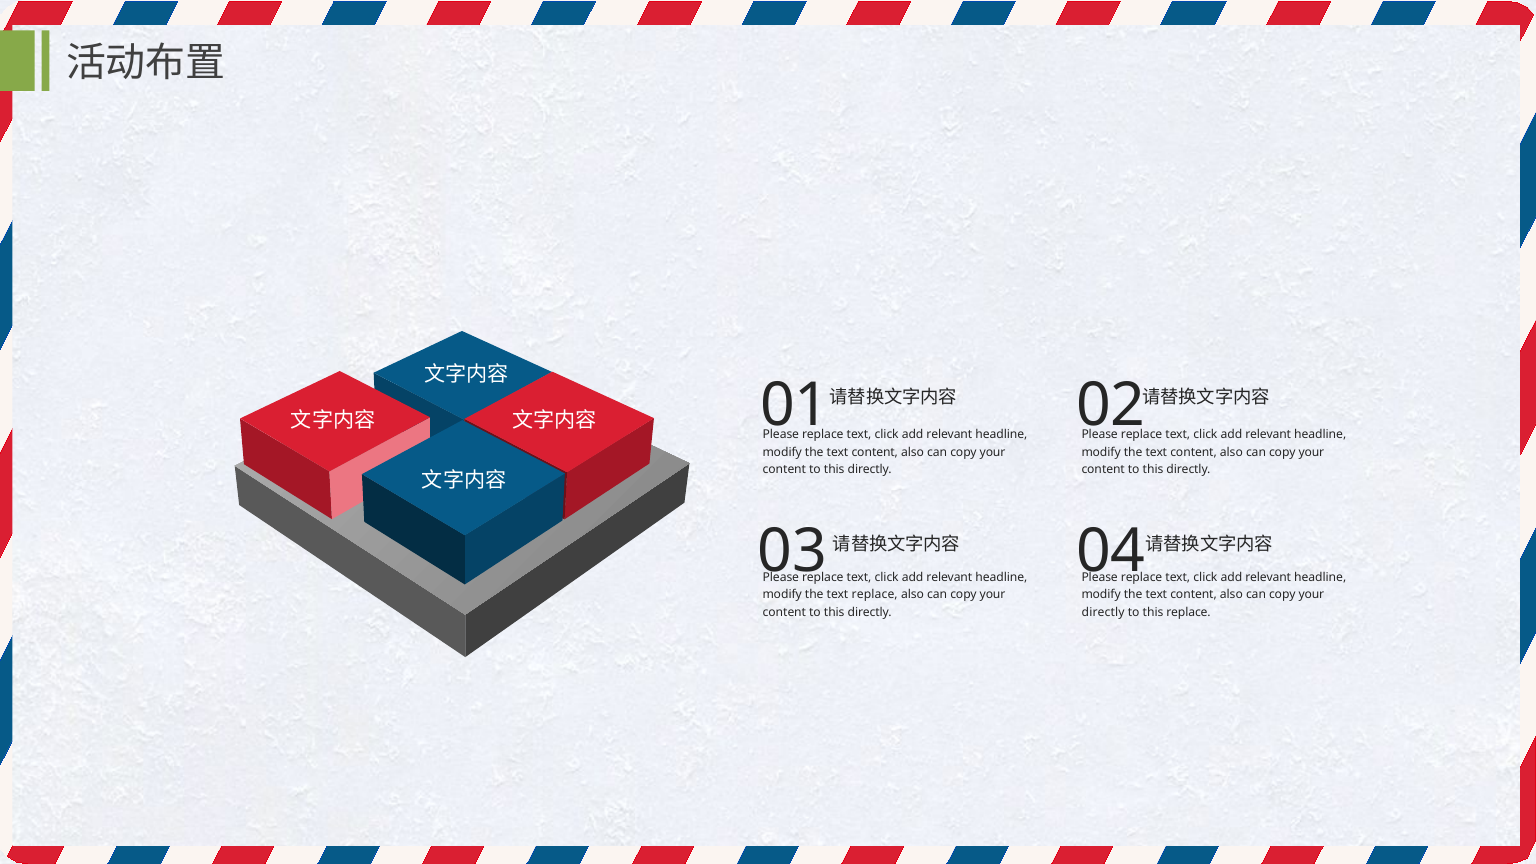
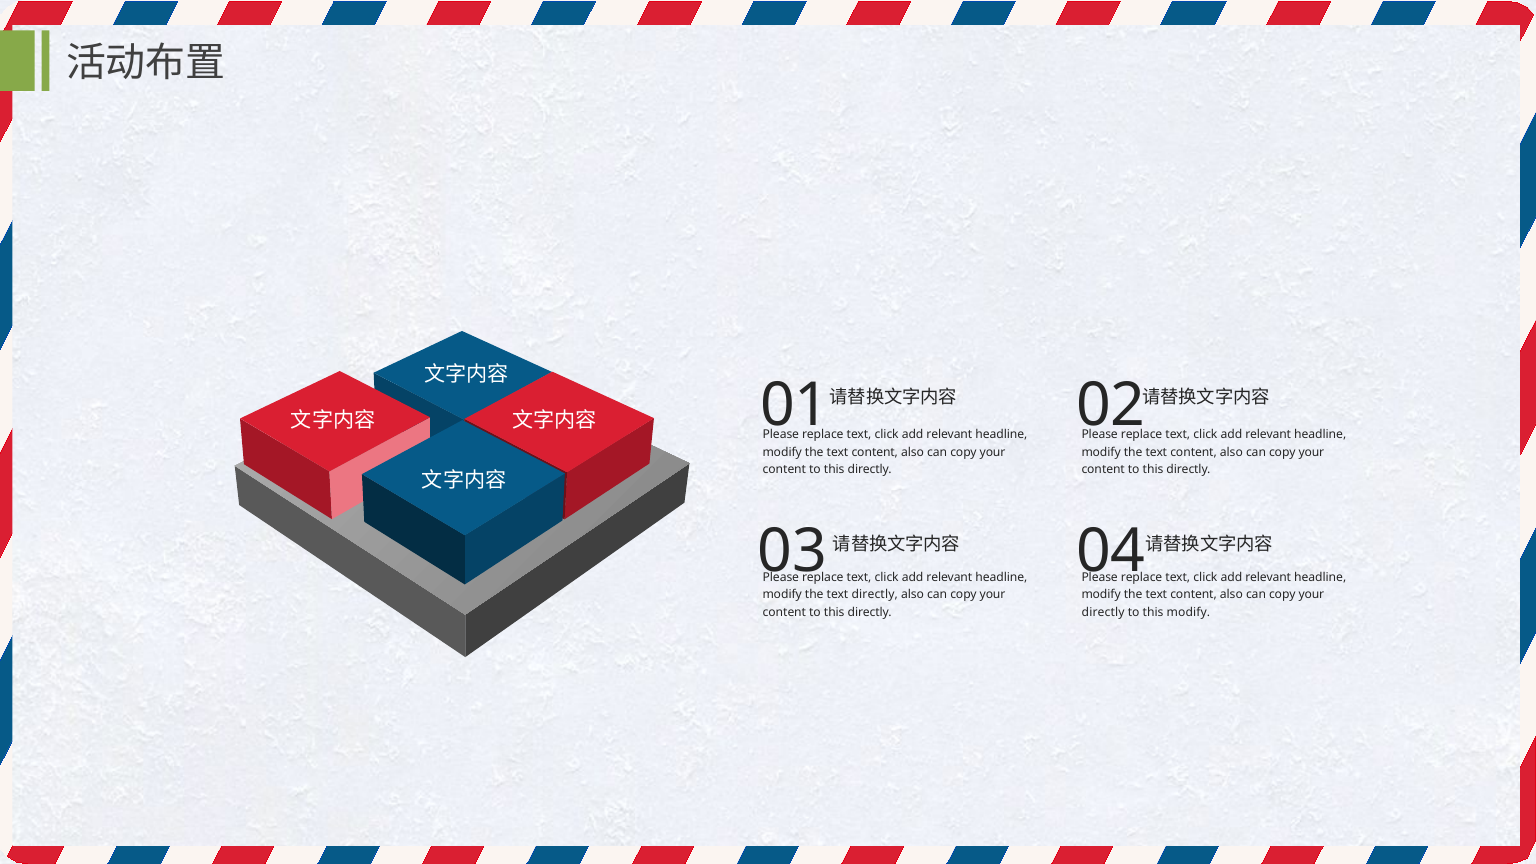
text replace: replace -> directly
this replace: replace -> modify
